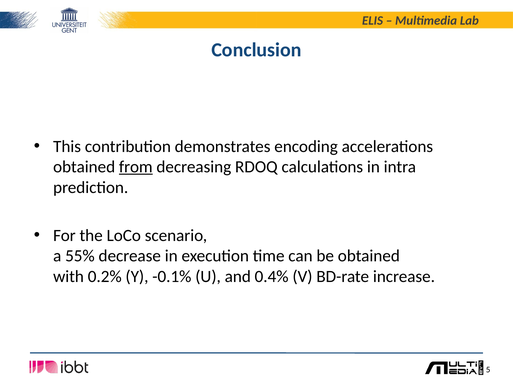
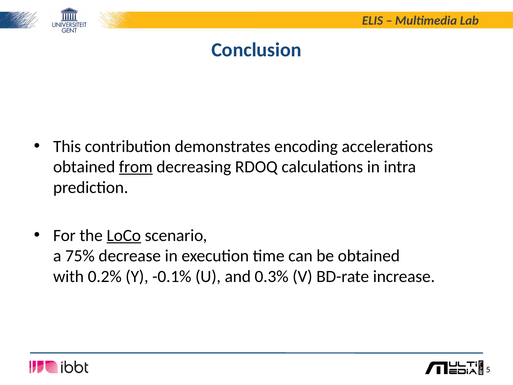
LoCo underline: none -> present
55%: 55% -> 75%
0.4%: 0.4% -> 0.3%
